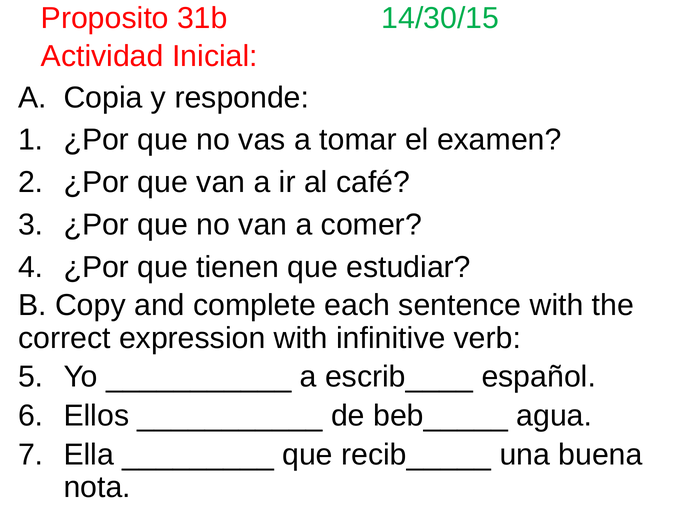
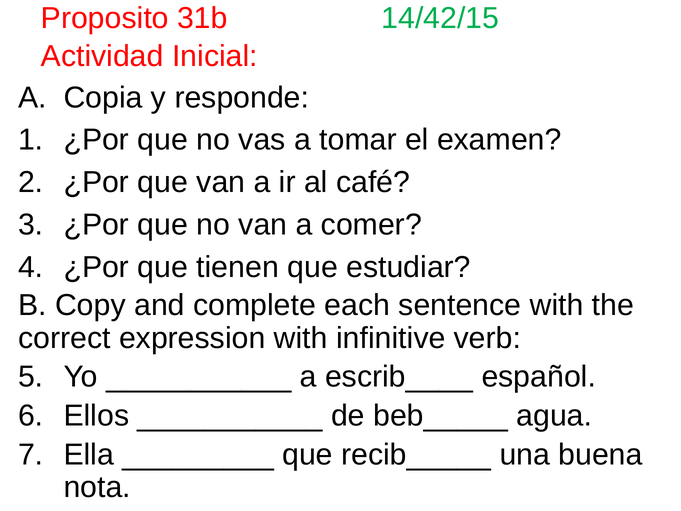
14/30/15: 14/30/15 -> 14/42/15
